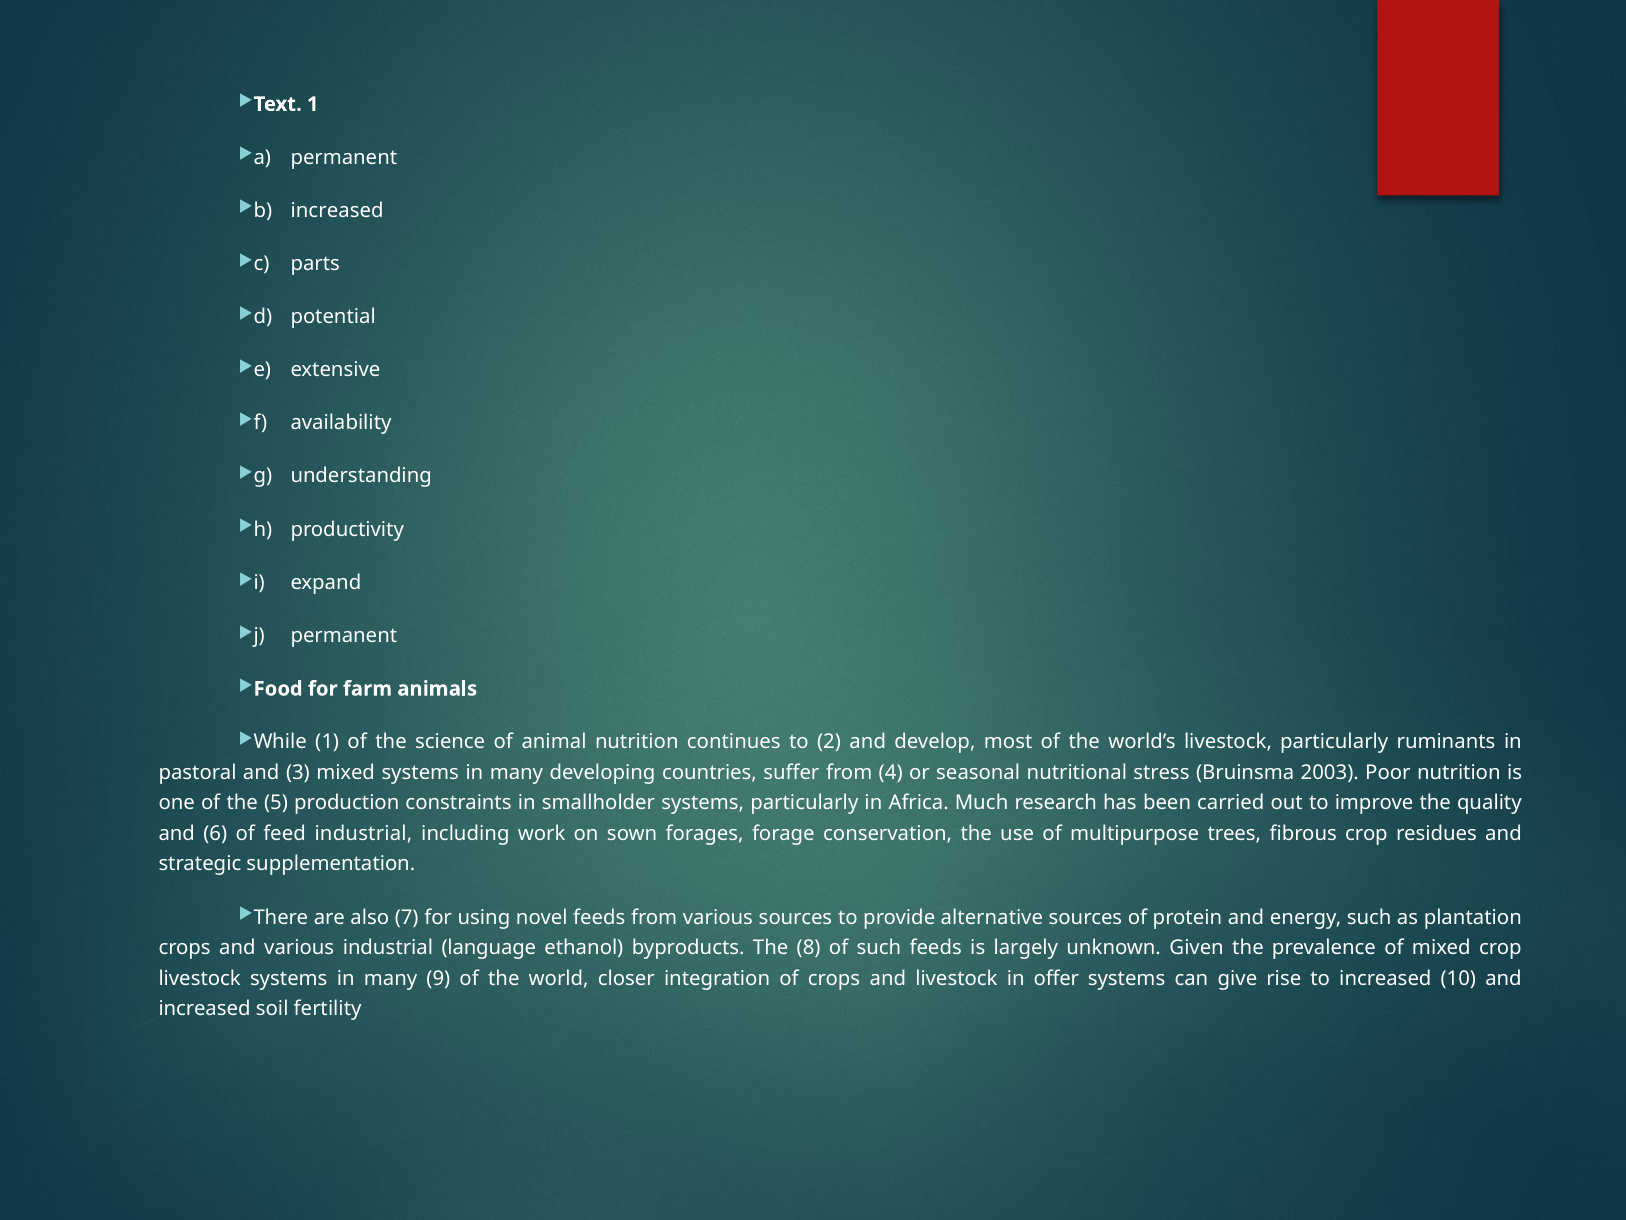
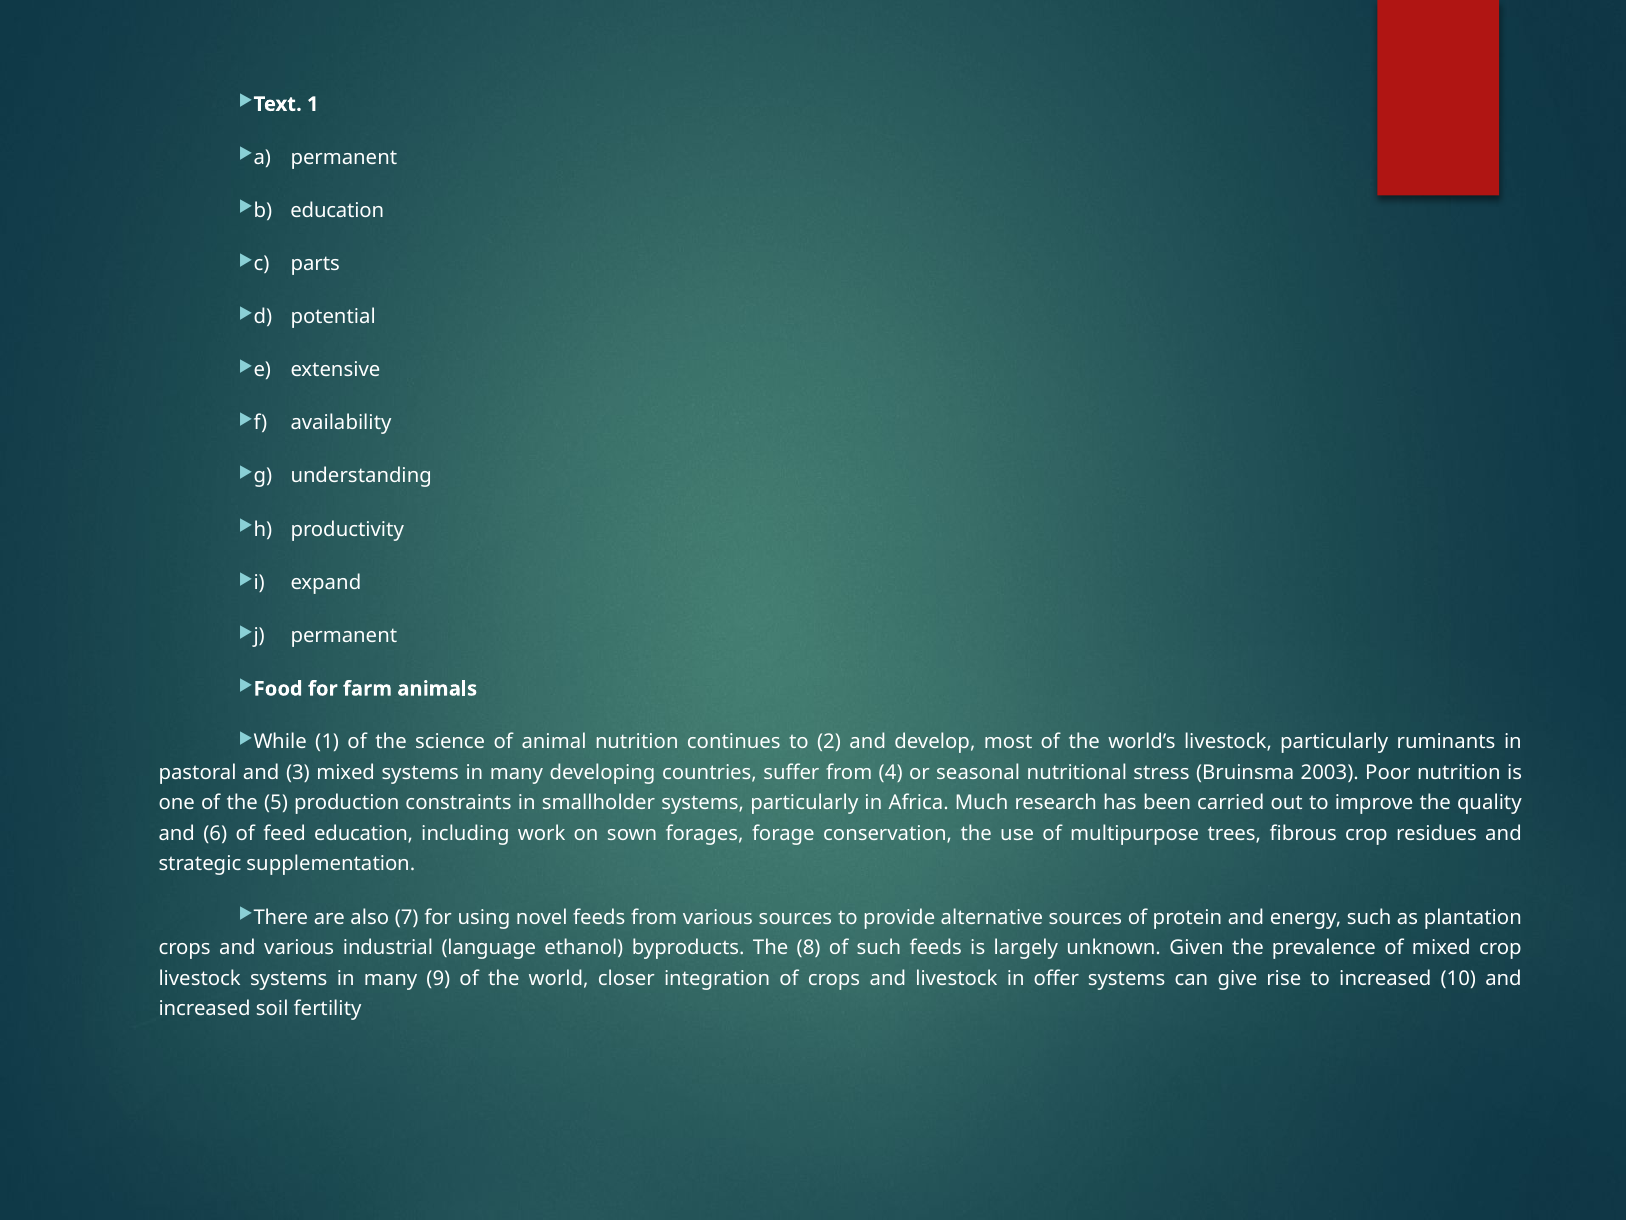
increased at (337, 210): increased -> education
feed industrial: industrial -> education
